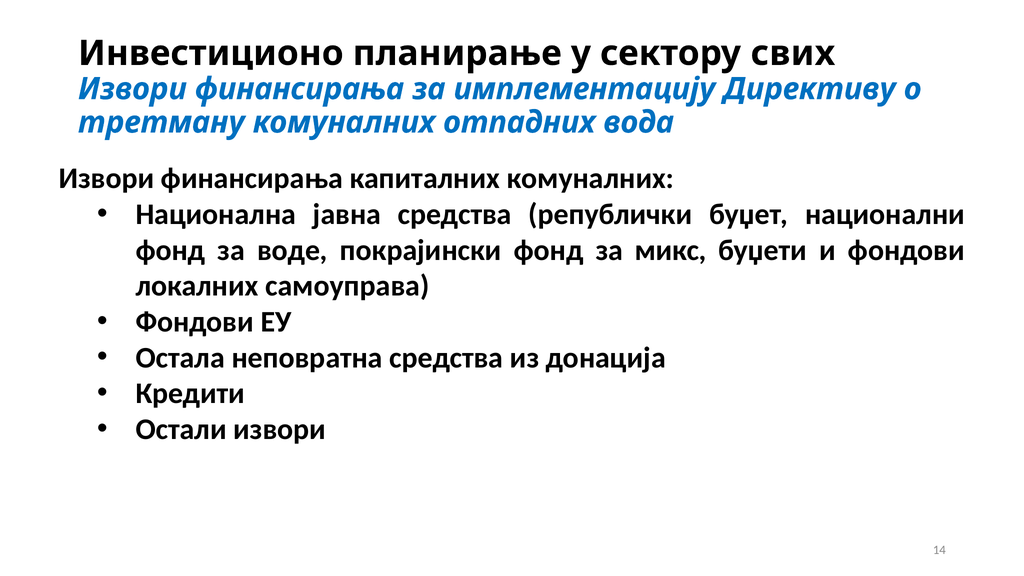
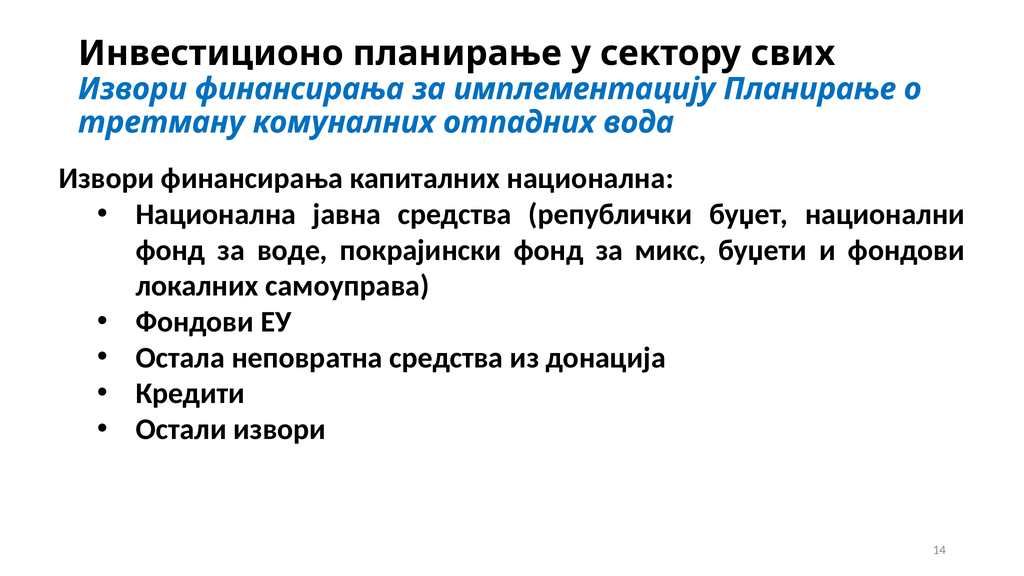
имплементацију Директиву: Директиву -> Планирање
капиталних комуналних: комуналних -> национална
